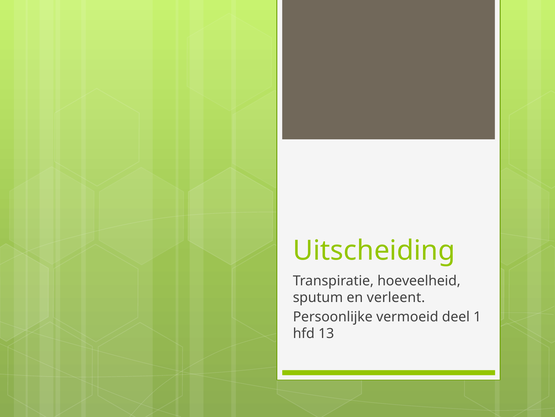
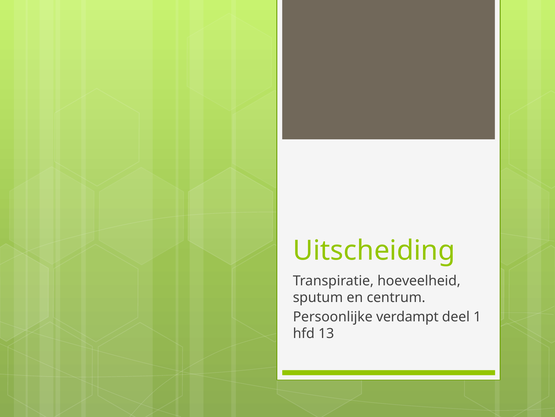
verleent: verleent -> centrum
vermoeid: vermoeid -> verdampt
